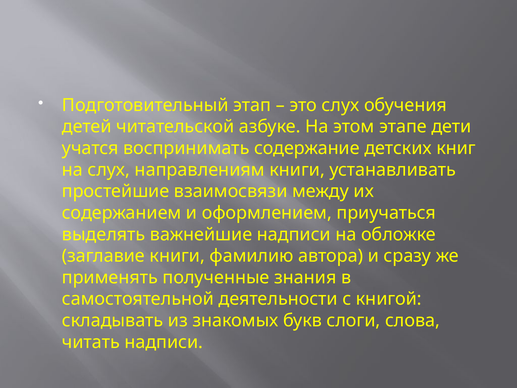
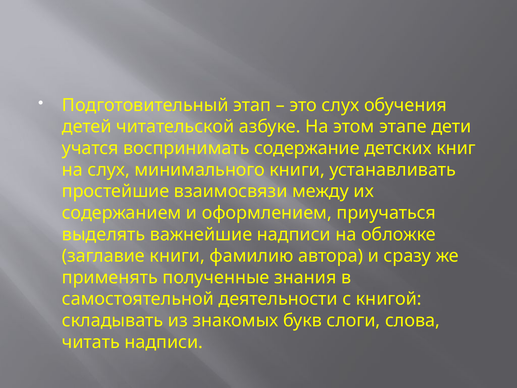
направлениям: направлениям -> минимального
